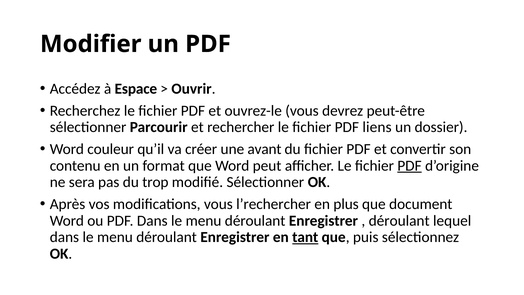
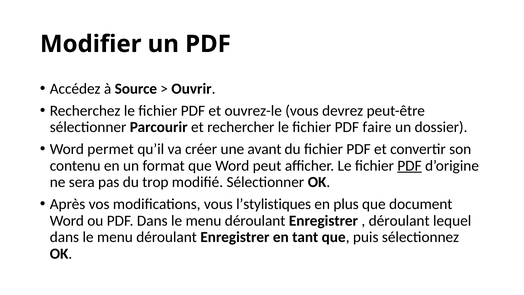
Espace: Espace -> Source
liens: liens -> faire
couleur: couleur -> permet
l’rechercher: l’rechercher -> l’stylistiques
tant underline: present -> none
